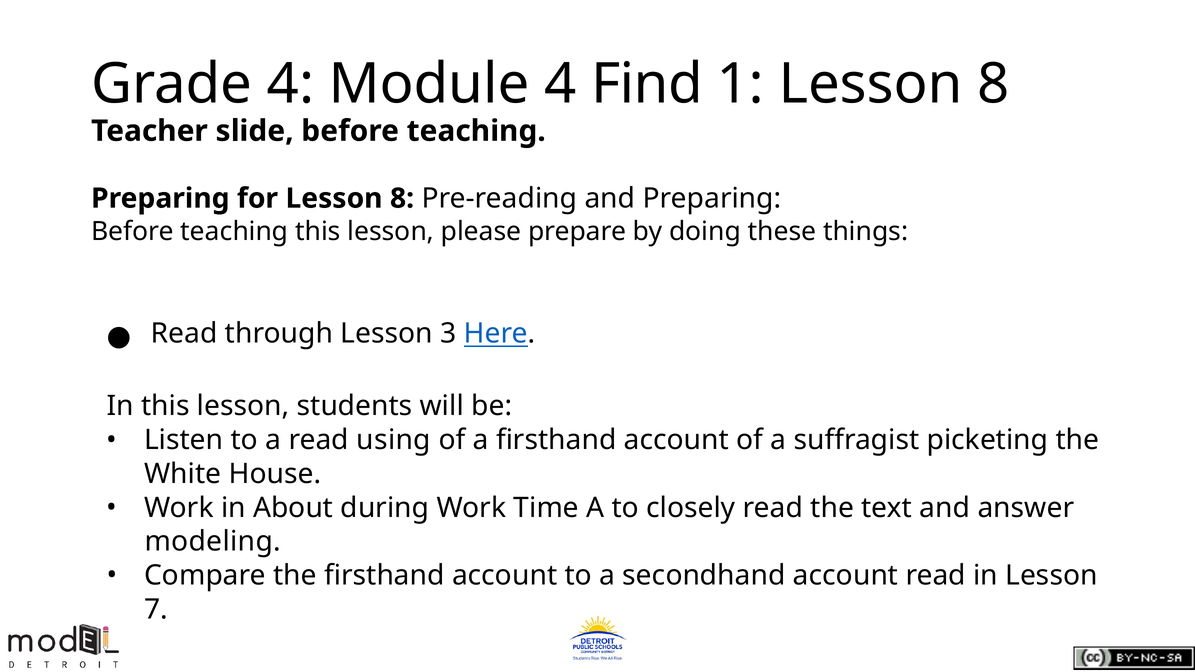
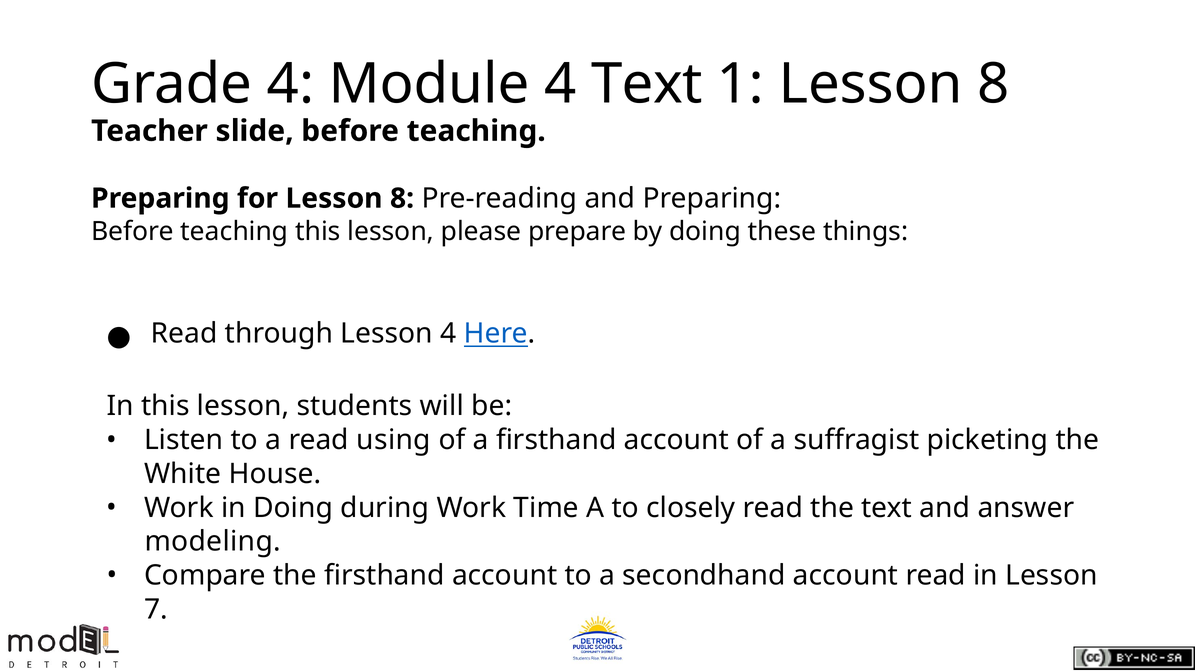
4 Find: Find -> Text
Lesson 3: 3 -> 4
in About: About -> Doing
